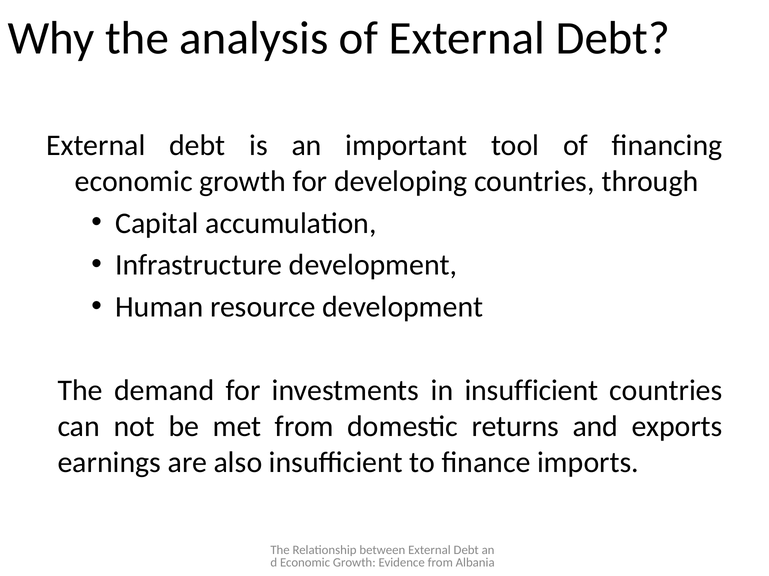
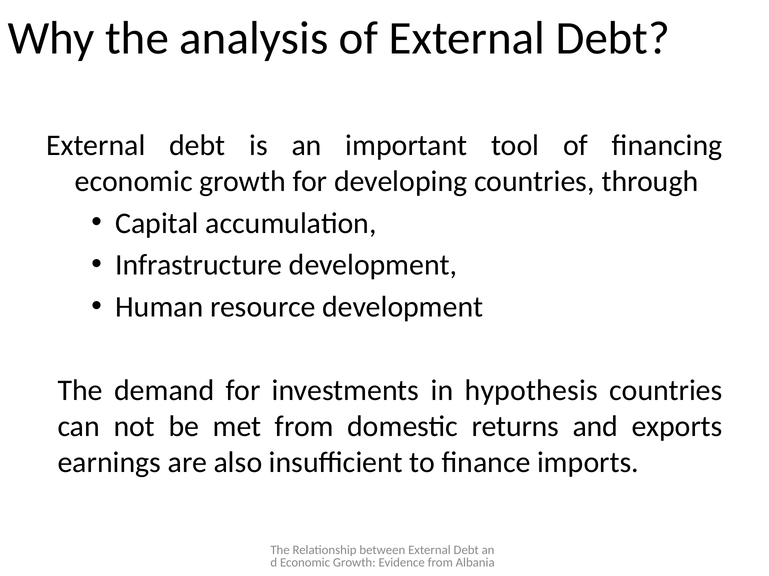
in insufficient: insufficient -> hypothesis
